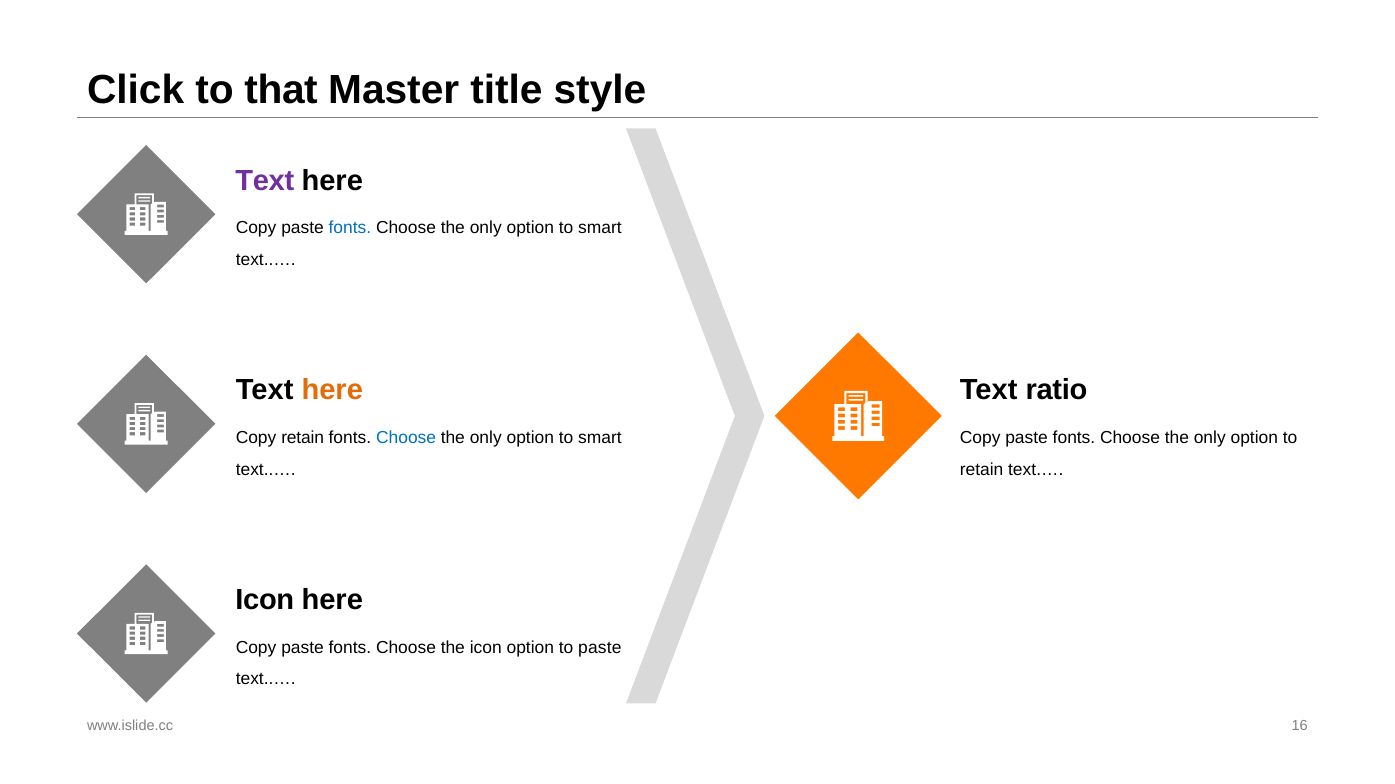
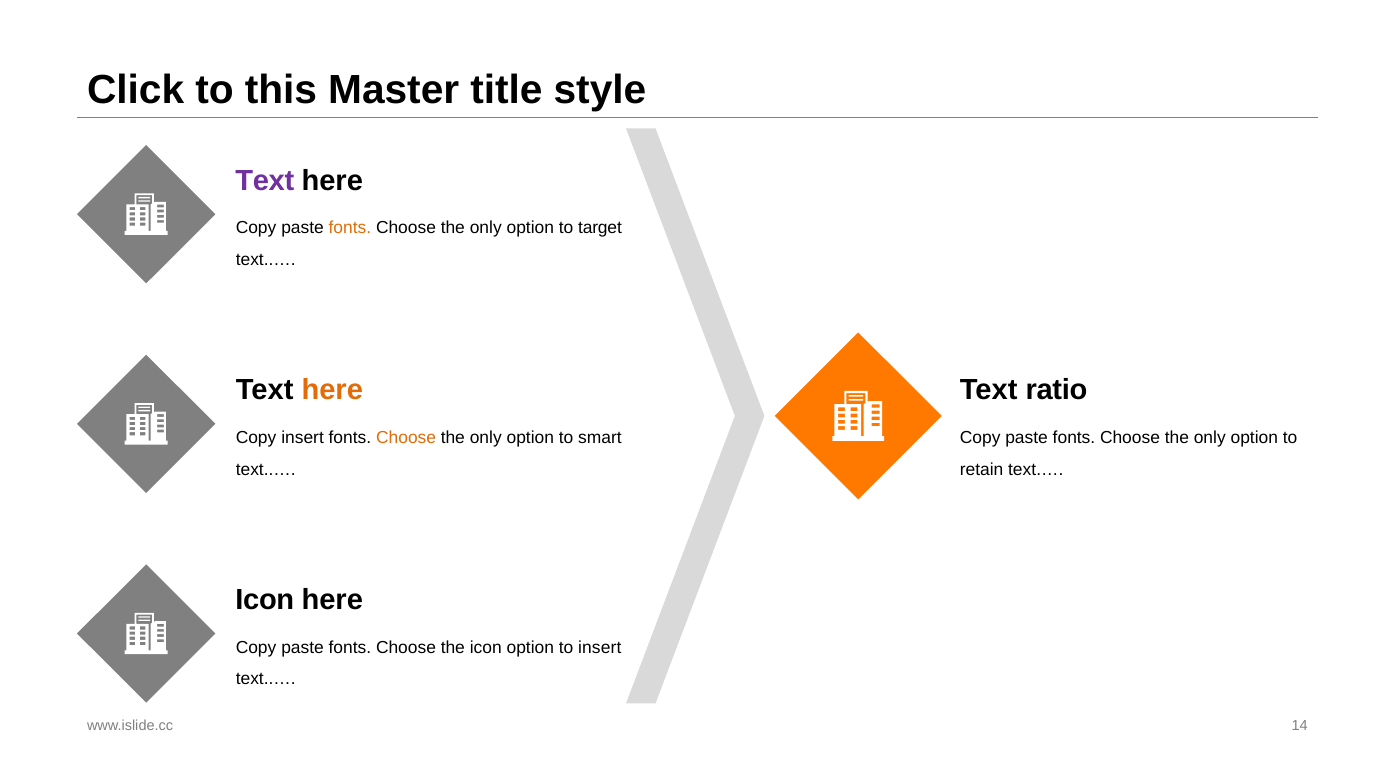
that: that -> this
fonts at (350, 228) colour: blue -> orange
smart at (600, 228): smart -> target
Copy retain: retain -> insert
Choose at (406, 438) colour: blue -> orange
to paste: paste -> insert
16: 16 -> 14
